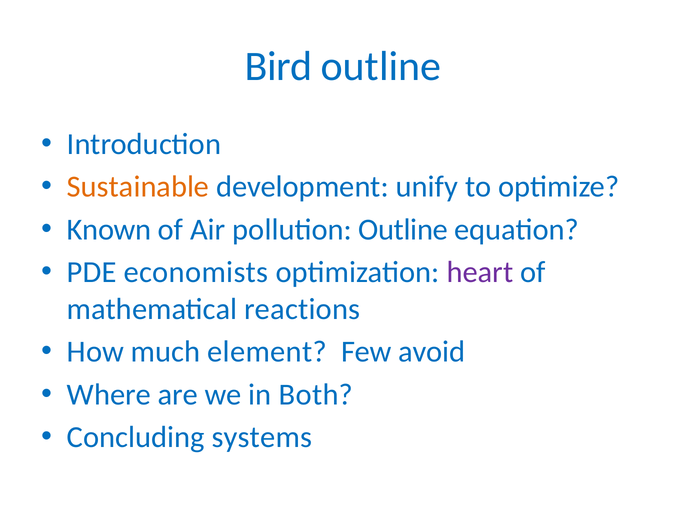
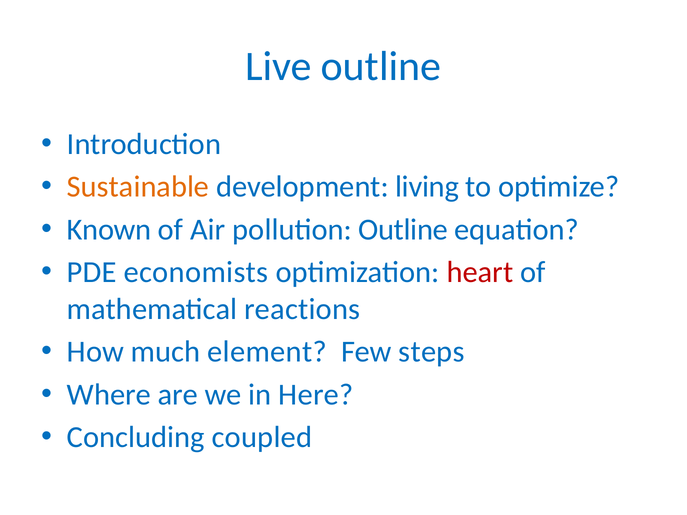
Bird: Bird -> Live
unify: unify -> living
heart colour: purple -> red
avoid: avoid -> steps
Both: Both -> Here
systems: systems -> coupled
